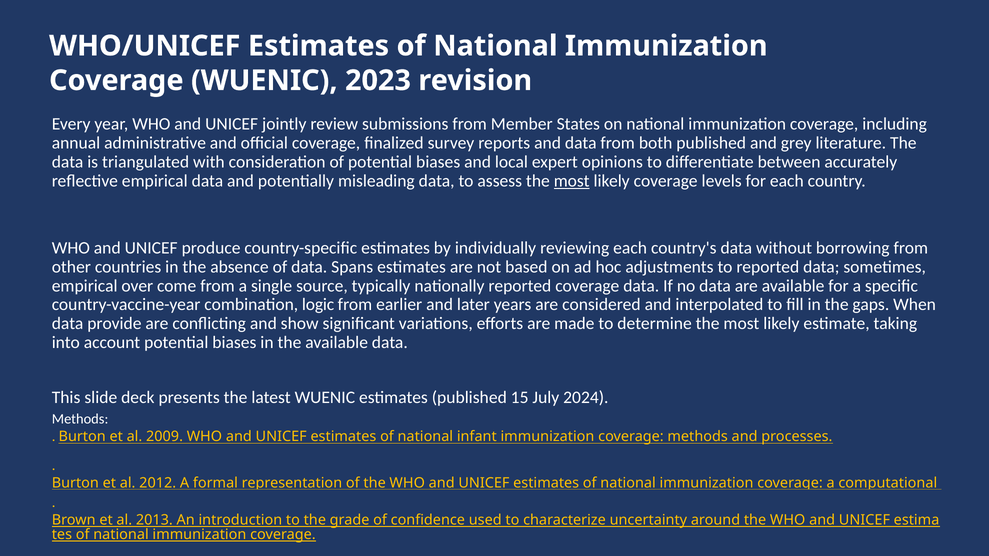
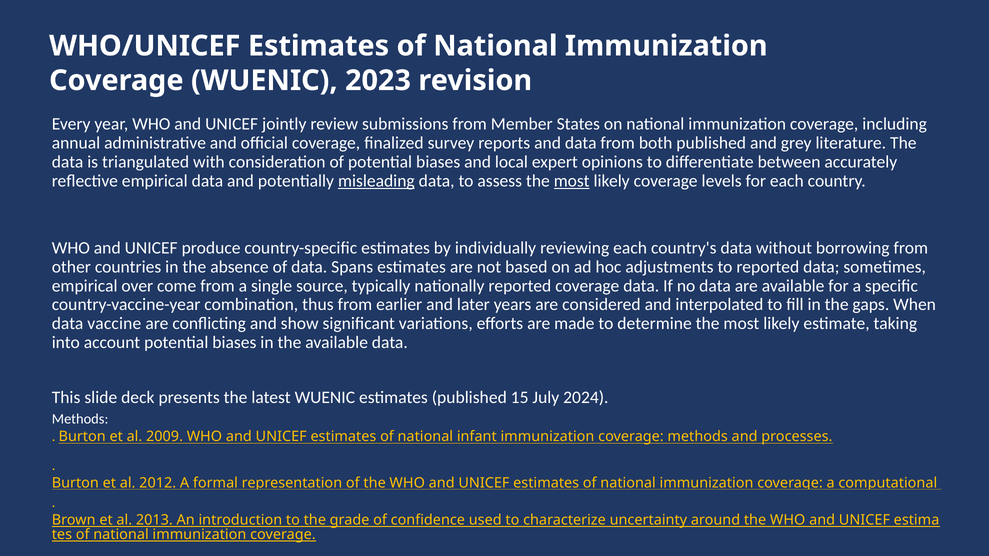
misleading underline: none -> present
combination logic: logic -> thus
provide: provide -> vaccine
